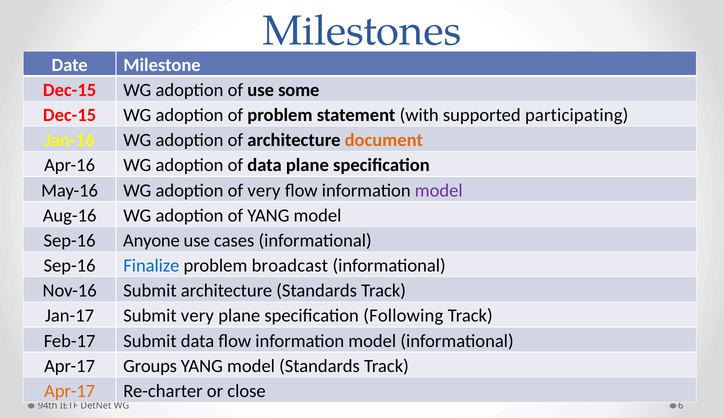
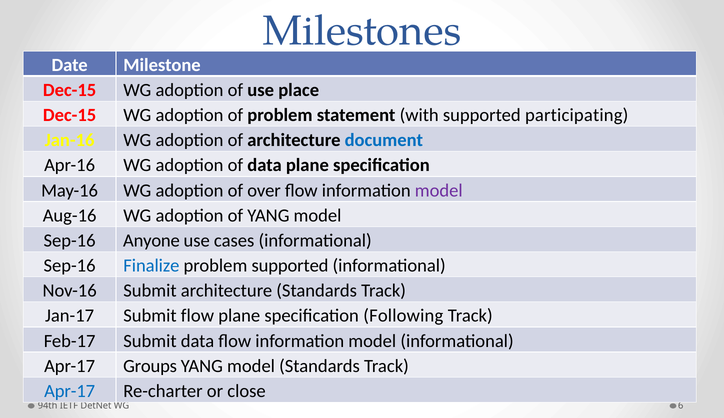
some: some -> place
document colour: orange -> blue
of very: very -> over
problem broadcast: broadcast -> supported
Submit very: very -> flow
Apr-17 at (70, 391) colour: orange -> blue
